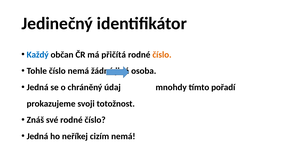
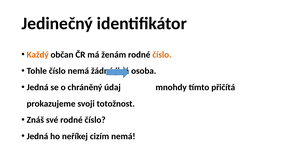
Každý colour: blue -> orange
přičítá: přičítá -> ženám
pořadí: pořadí -> přičítá
